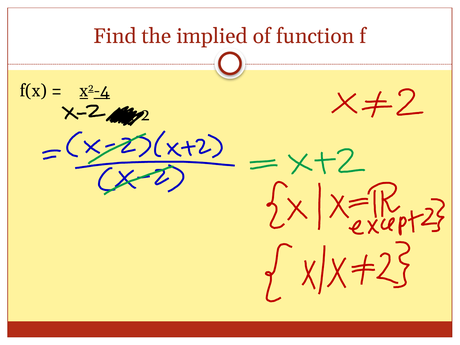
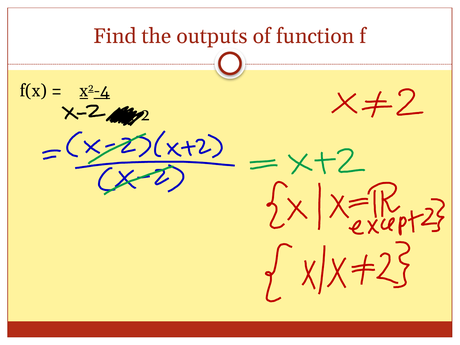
implied: implied -> outputs
